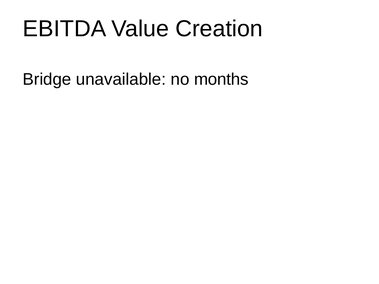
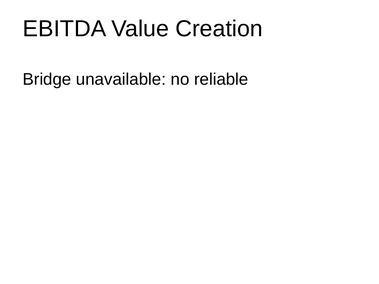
months: months -> reliable
